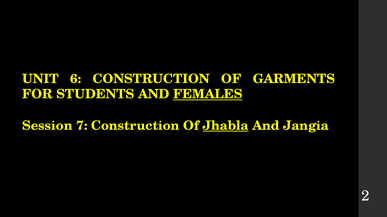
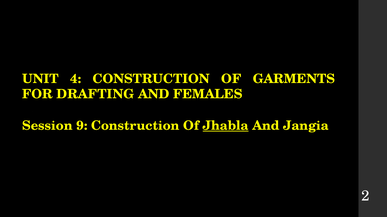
6: 6 -> 4
STUDENTS: STUDENTS -> DRAFTING
FEMALES underline: present -> none
7: 7 -> 9
